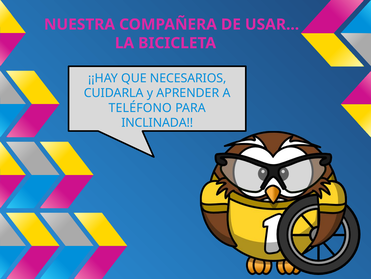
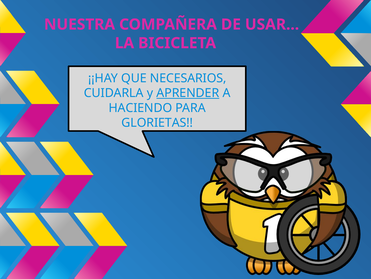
APRENDER underline: none -> present
TELÉFONO: TELÉFONO -> HACIENDO
INCLINADA: INCLINADA -> GLORIETAS
